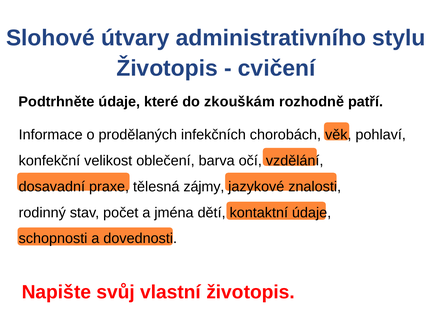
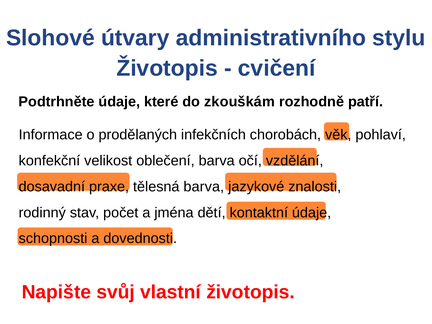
tělesná zájmy: zájmy -> barva
